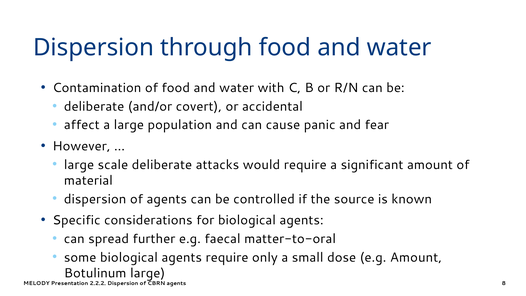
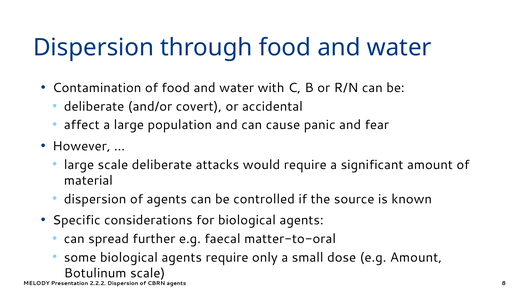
Botulinum large: large -> scale
